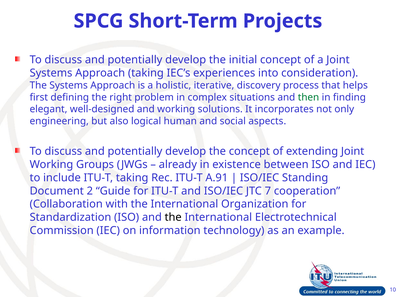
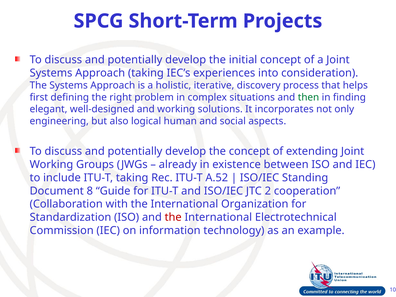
A.91: A.91 -> A.52
2: 2 -> 8
7: 7 -> 2
the at (173, 217) colour: black -> red
